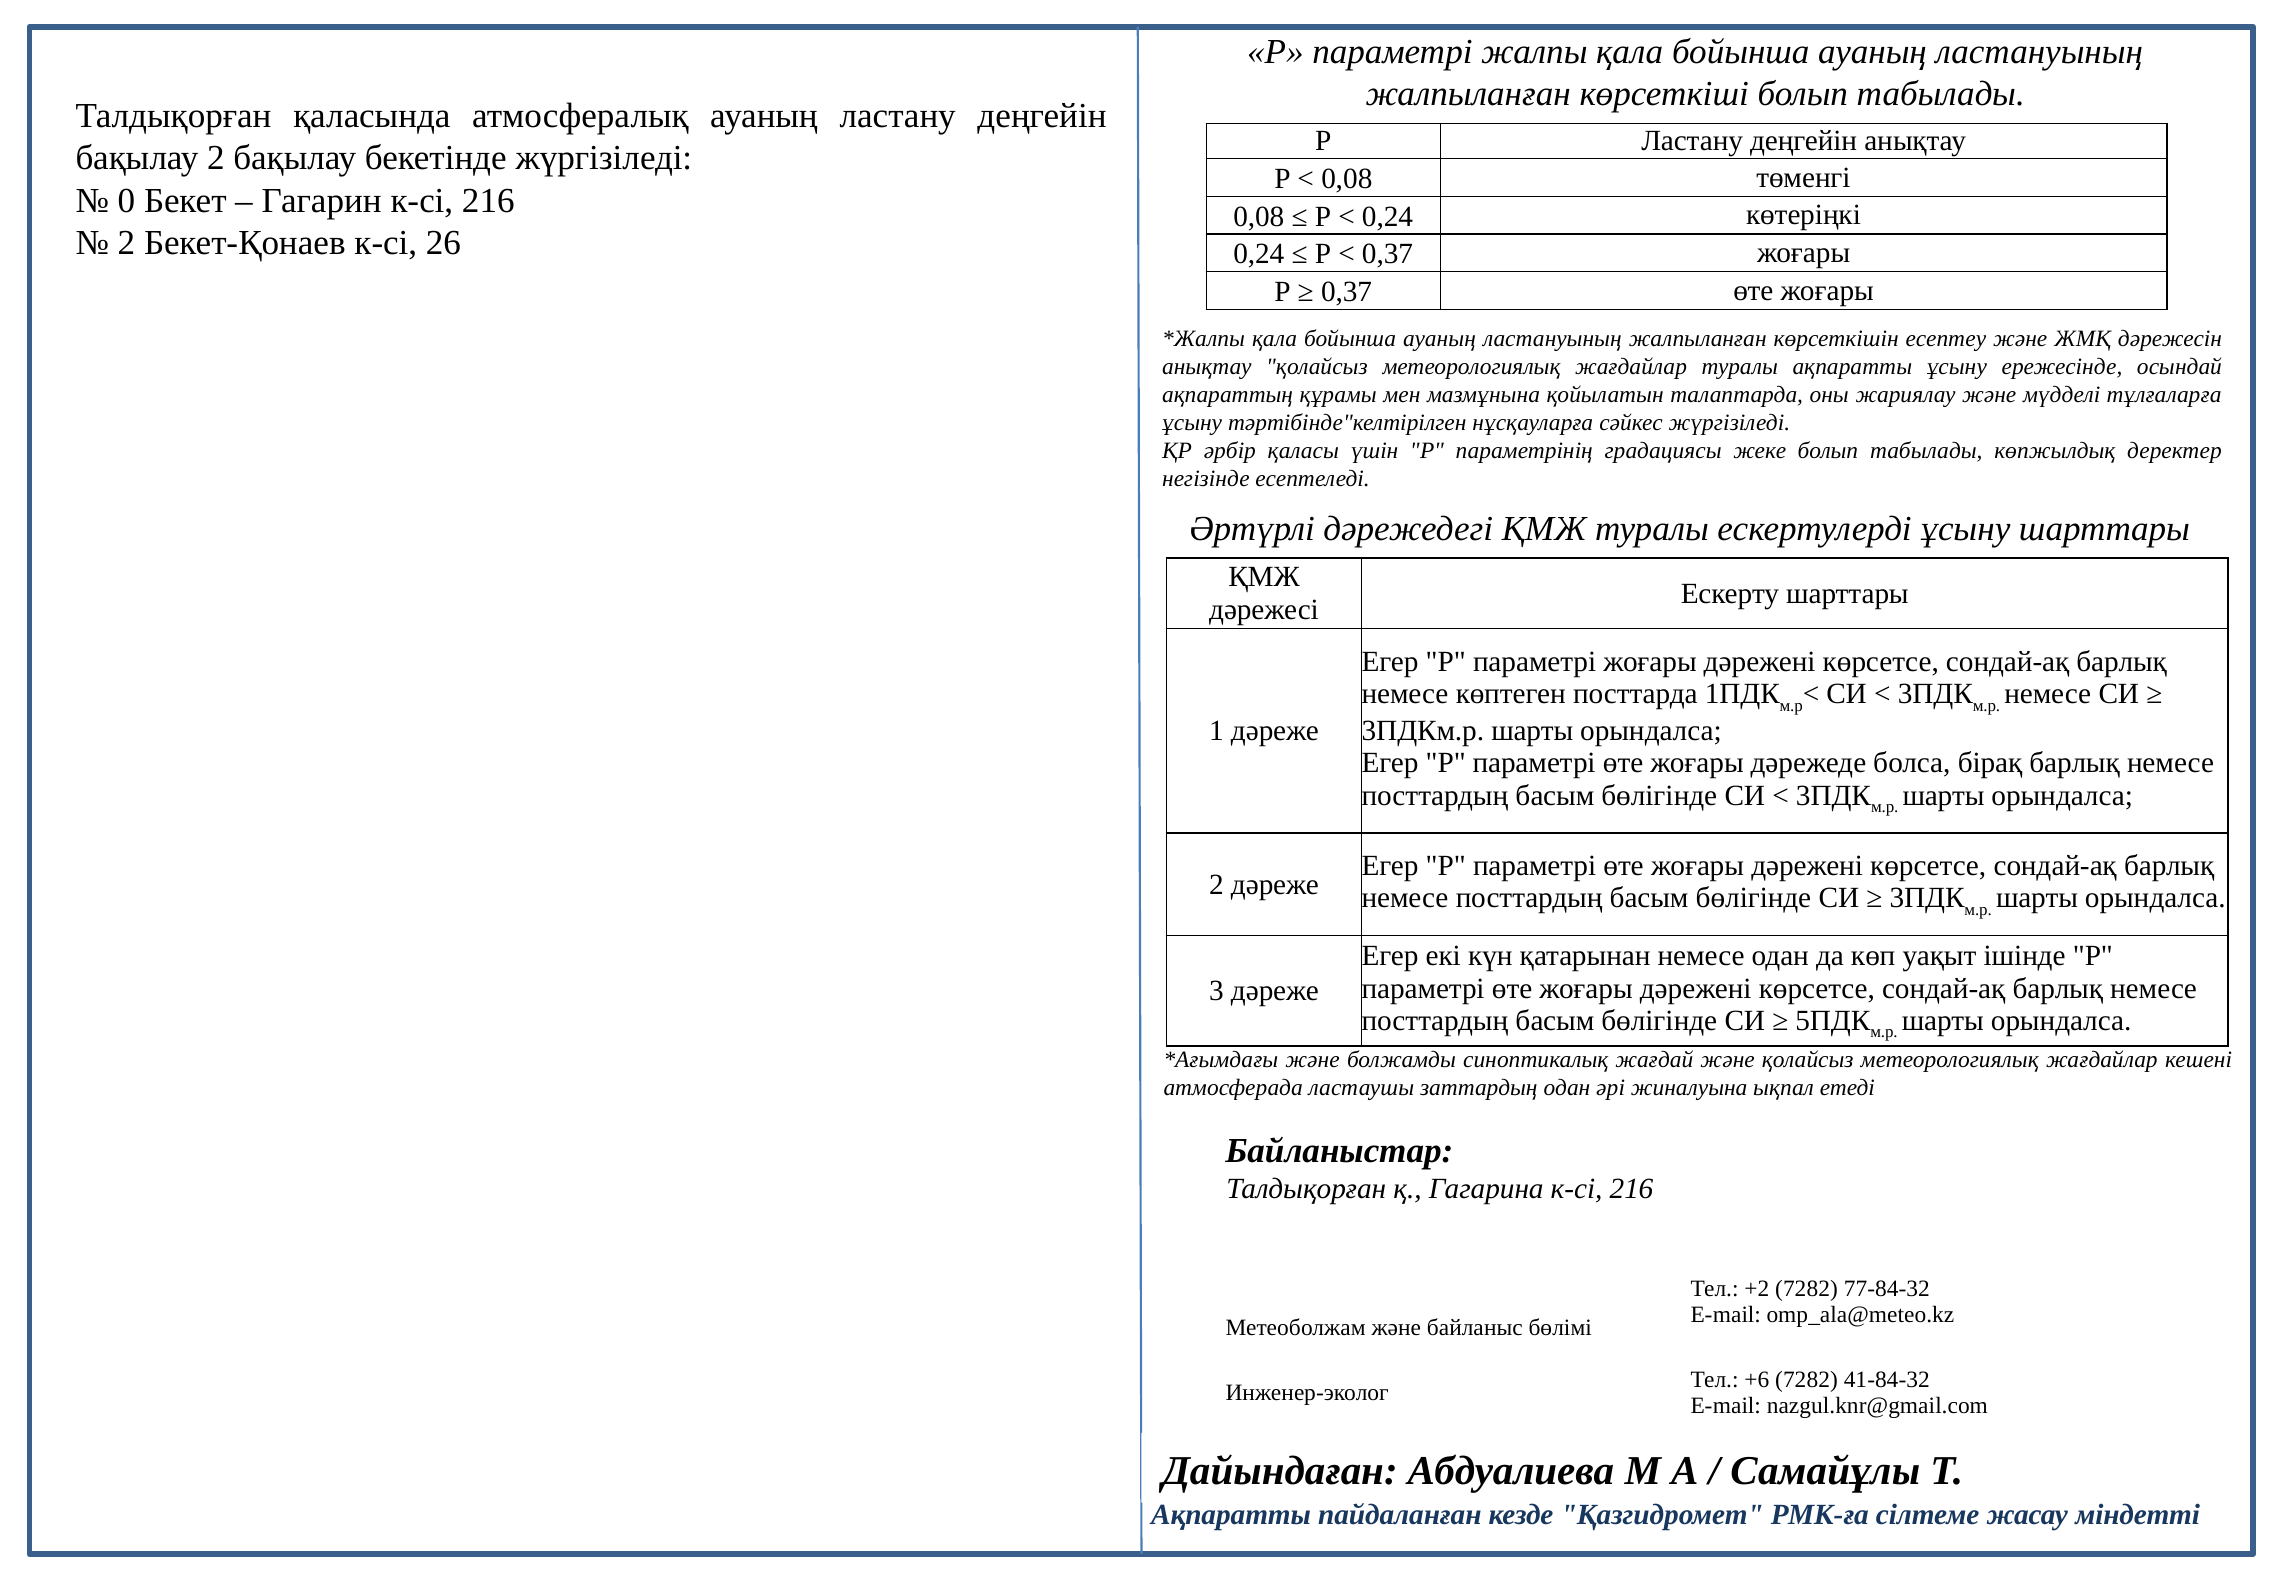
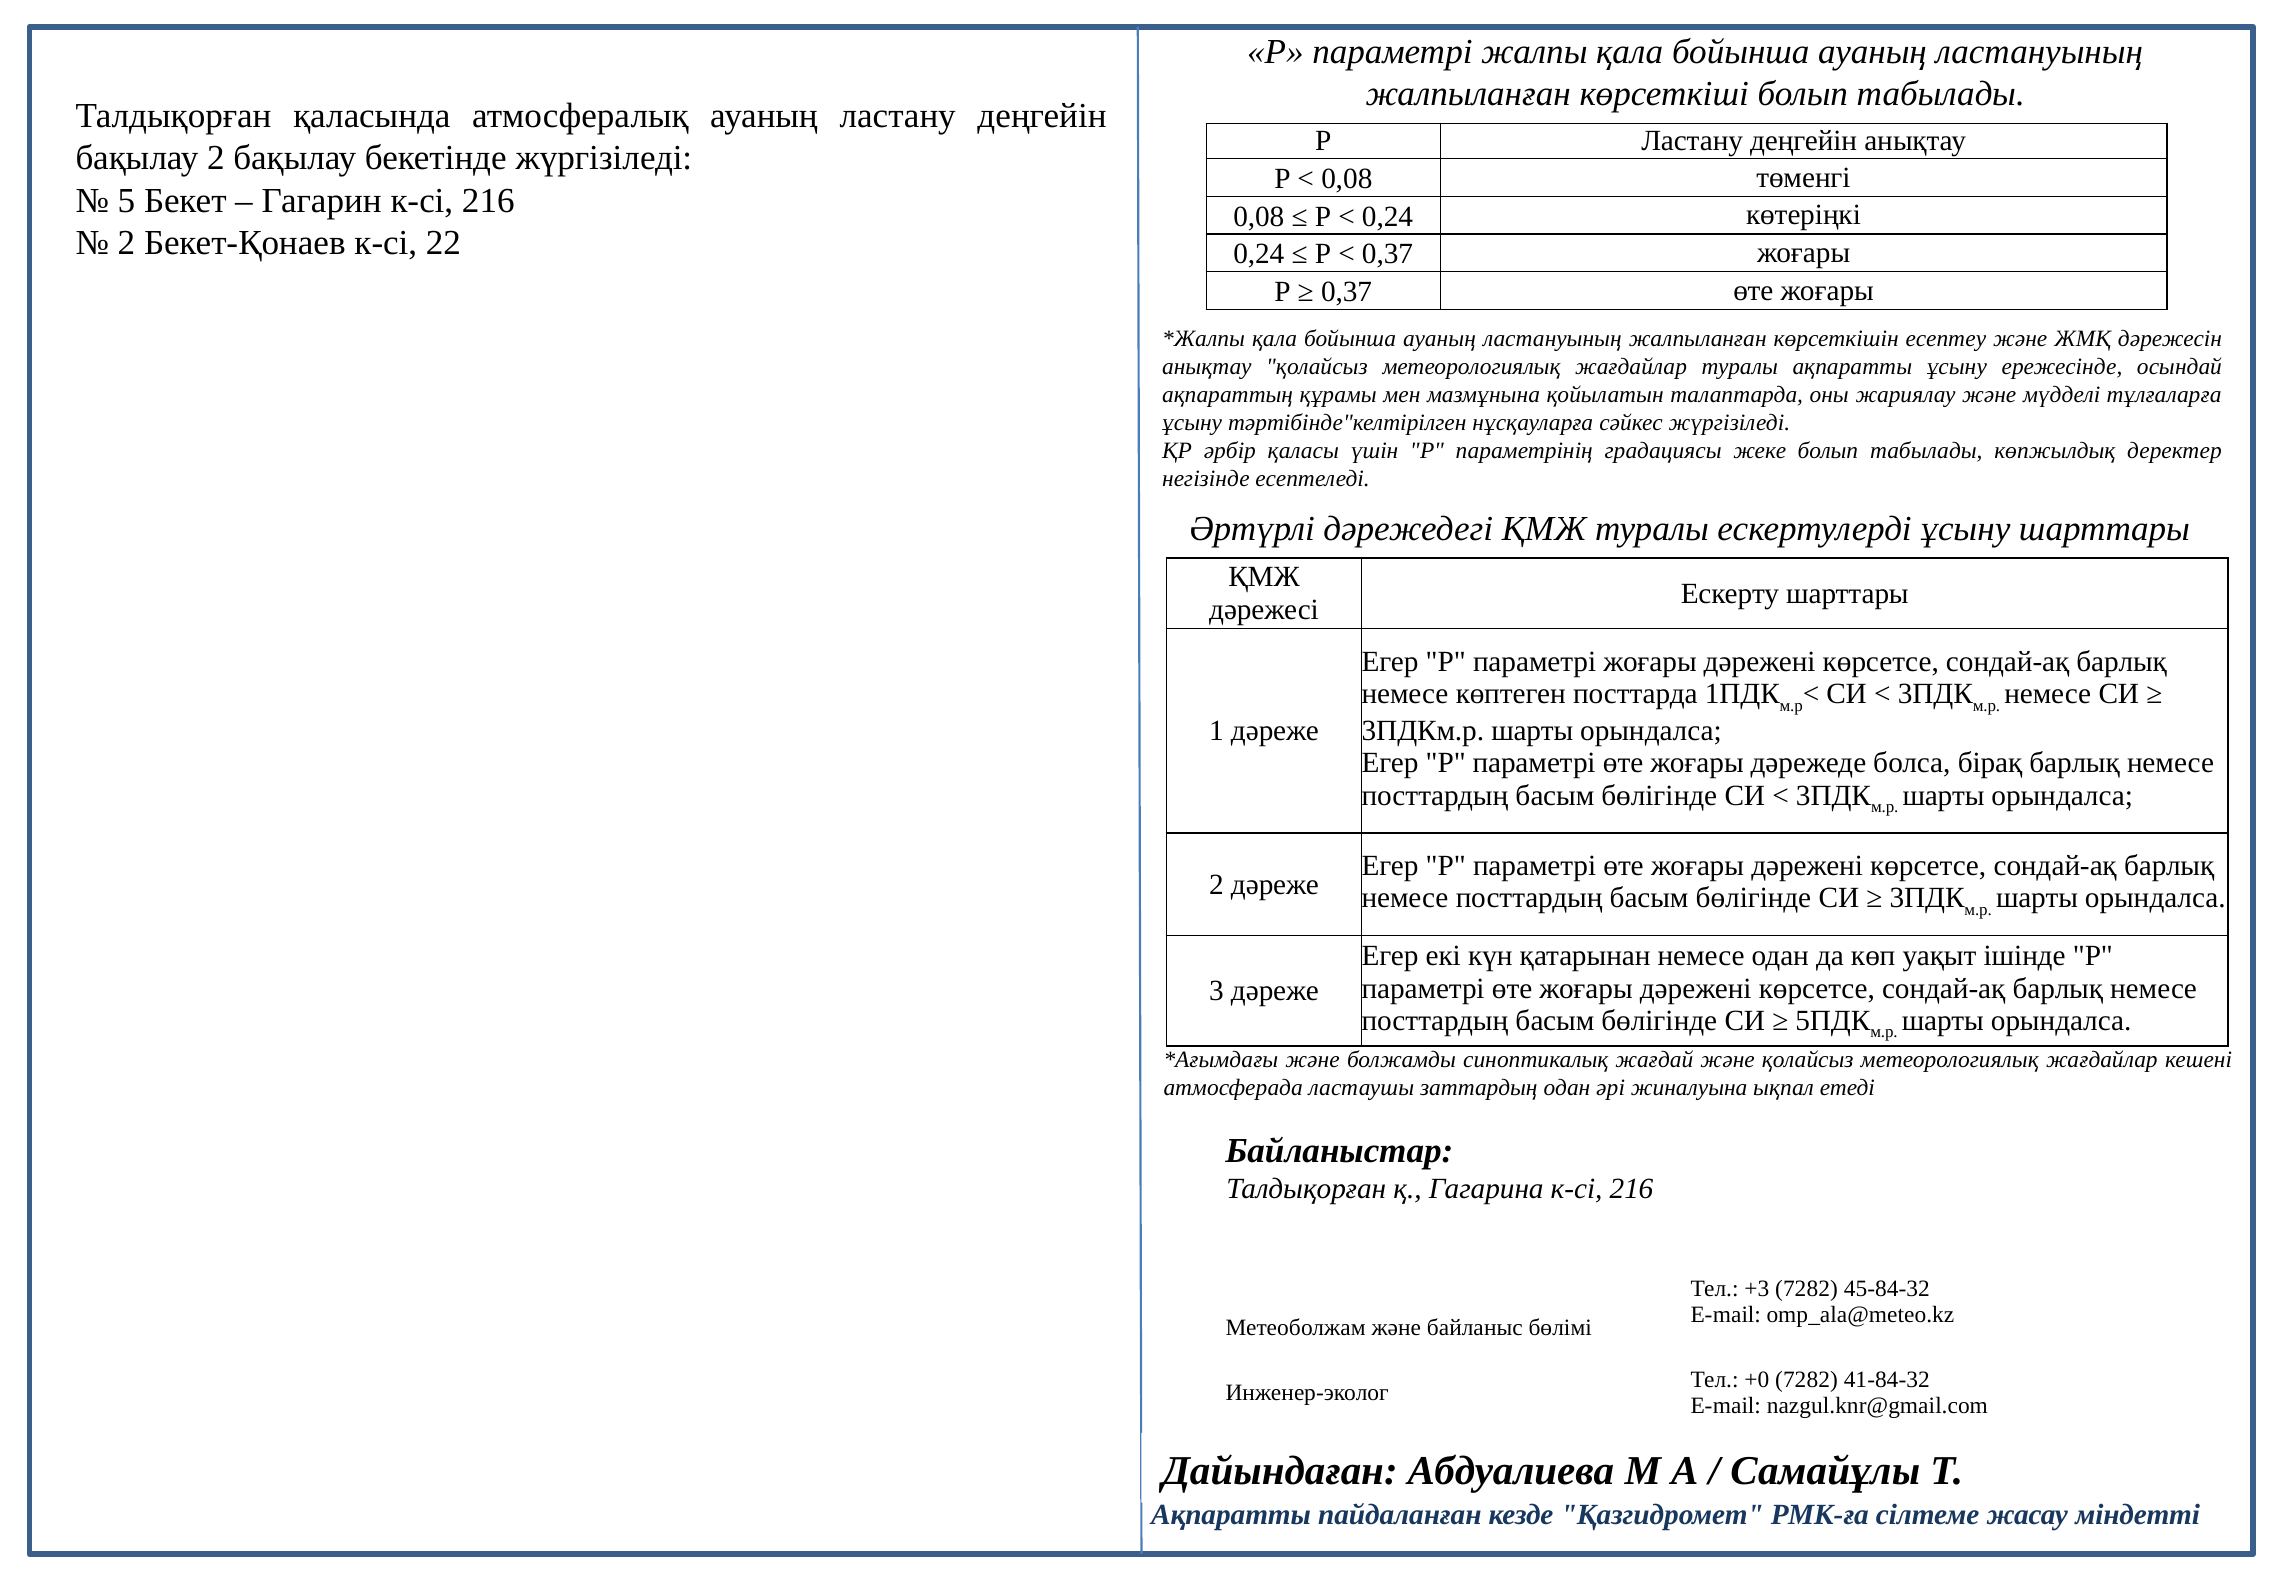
0: 0 -> 5
26: 26 -> 22
+2: +2 -> +3
77-84-32: 77-84-32 -> 45-84-32
+6: +6 -> +0
